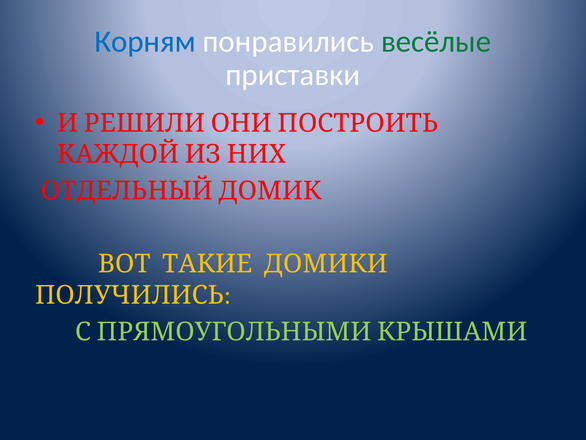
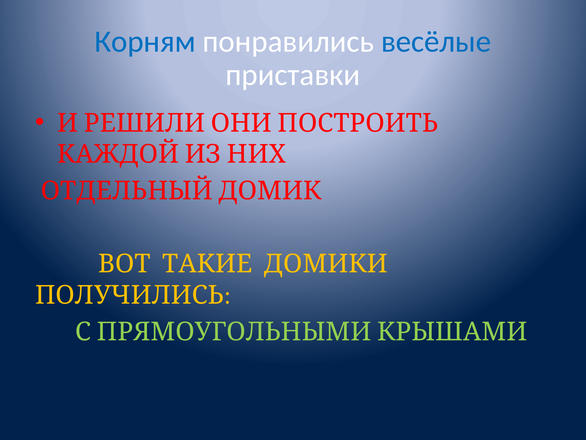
весёлые colour: green -> blue
